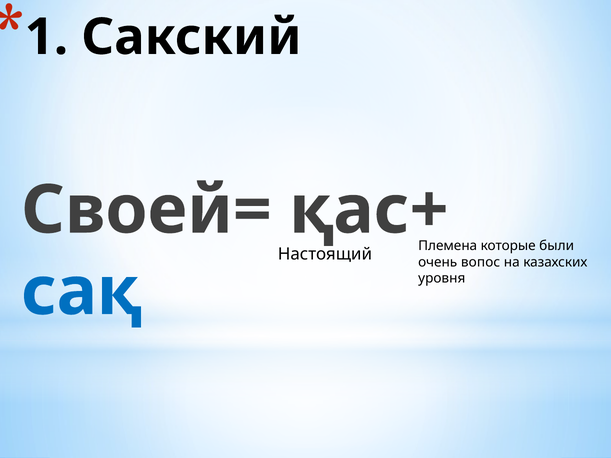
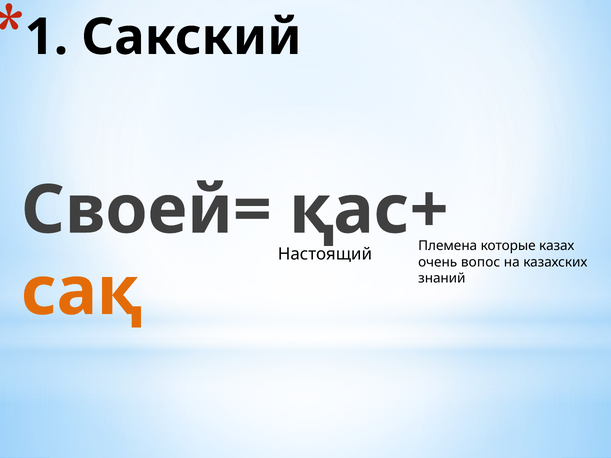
были: были -> казах
уровня: уровня -> знаний
сақ colour: blue -> orange
